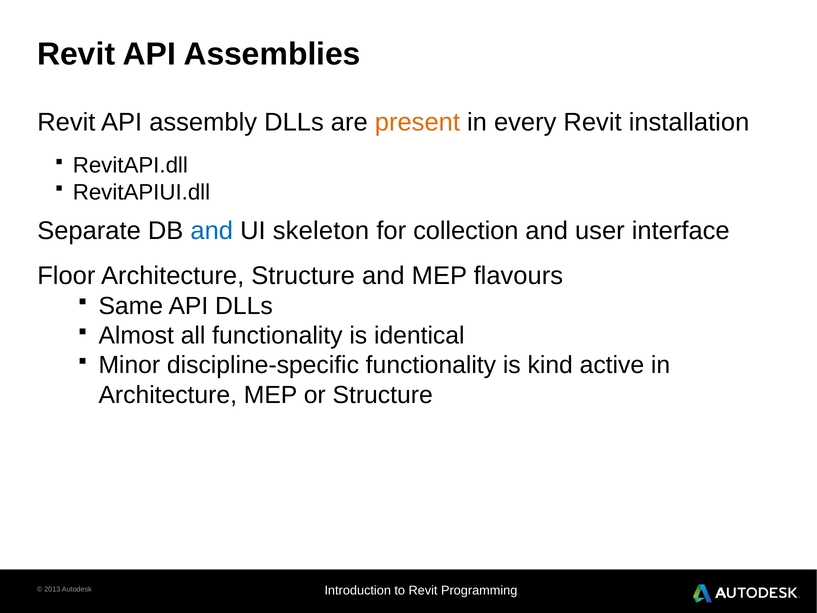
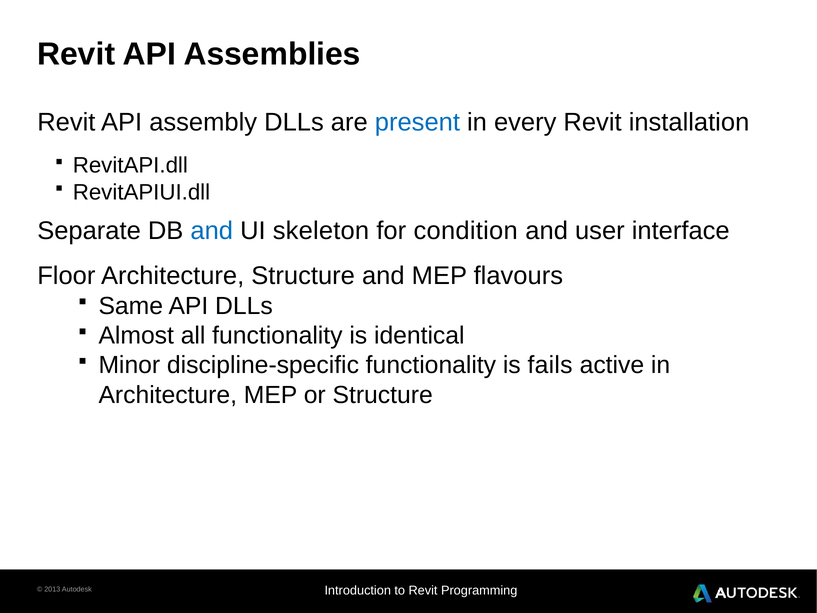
present colour: orange -> blue
collection: collection -> condition
kind: kind -> fails
